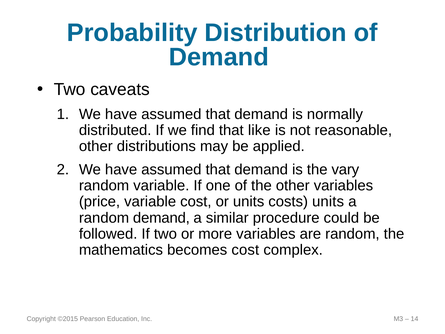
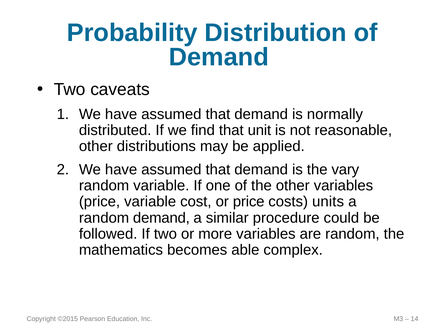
like: like -> unit
or units: units -> price
becomes cost: cost -> able
